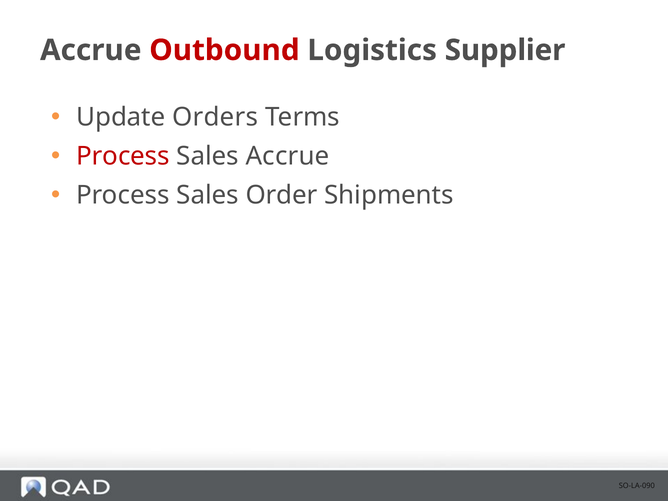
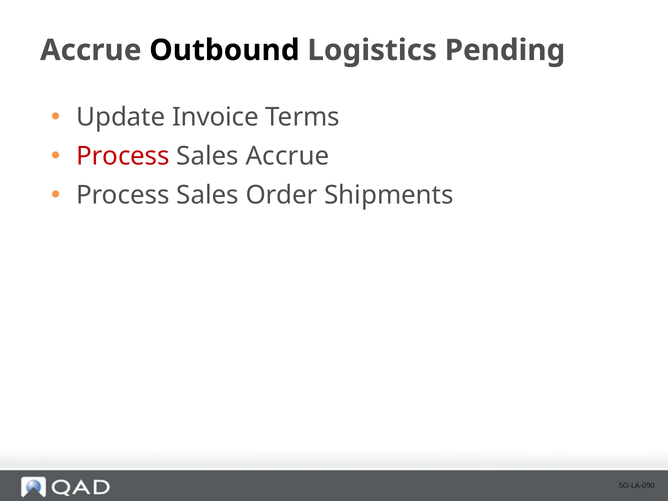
Outbound colour: red -> black
Supplier: Supplier -> Pending
Orders: Orders -> Invoice
